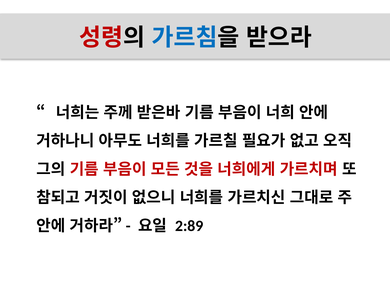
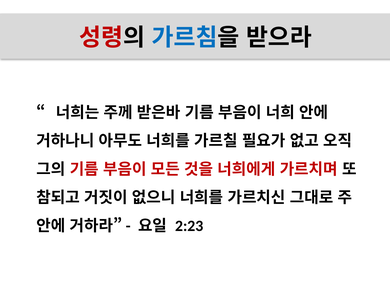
2:89: 2:89 -> 2:23
